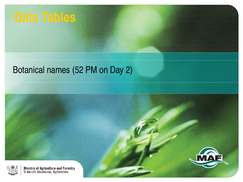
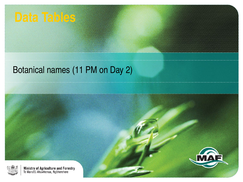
52: 52 -> 11
